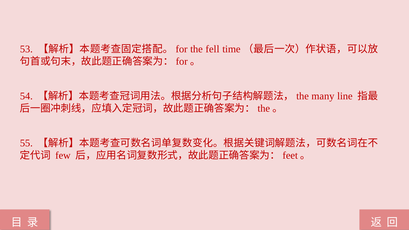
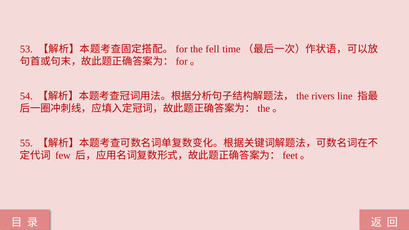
many: many -> rivers
